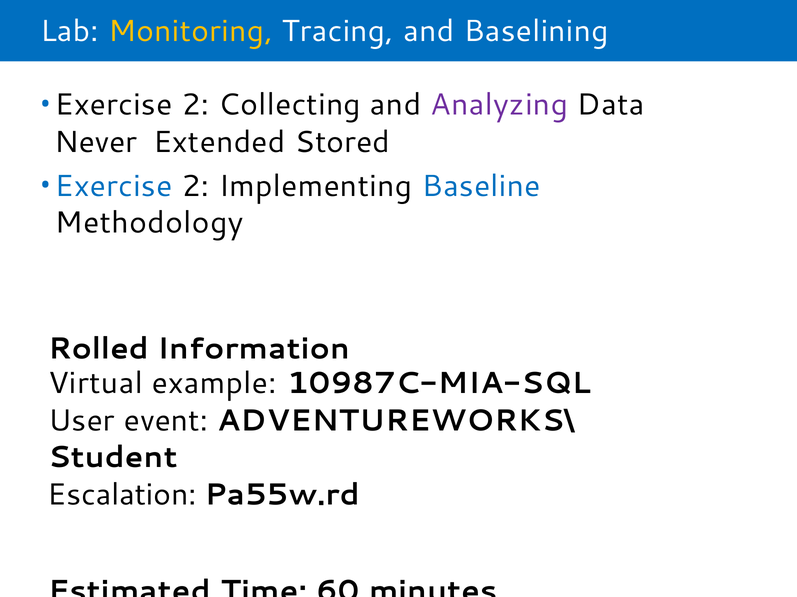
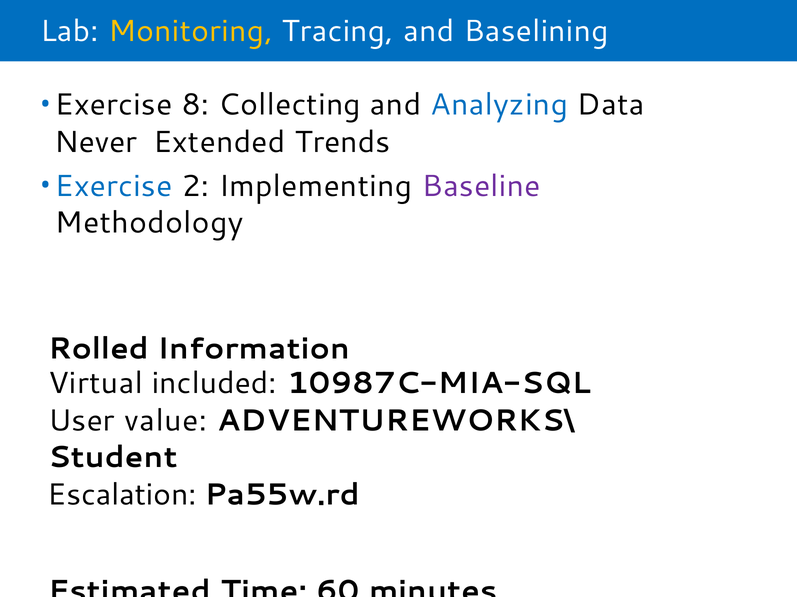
2 at (195, 105): 2 -> 8
Analyzing colour: purple -> blue
Stored: Stored -> Trends
Baseline colour: blue -> purple
example: example -> included
event: event -> value
